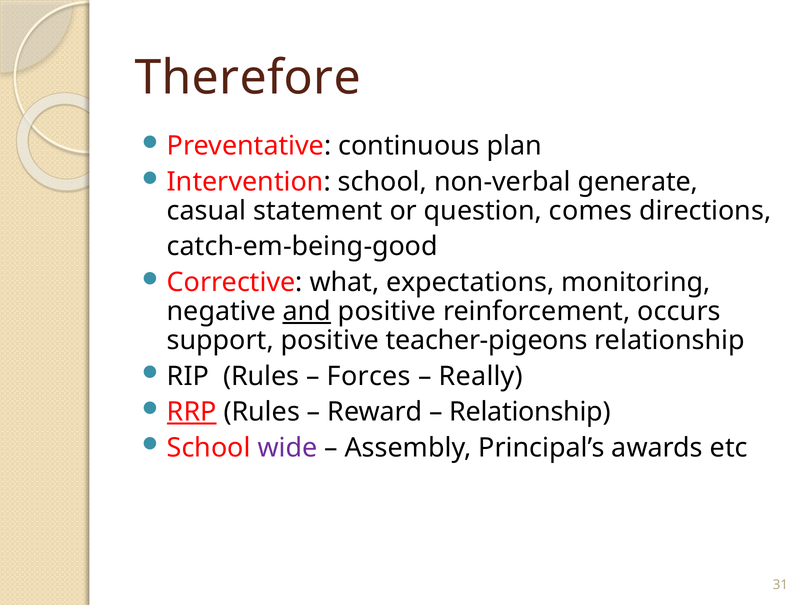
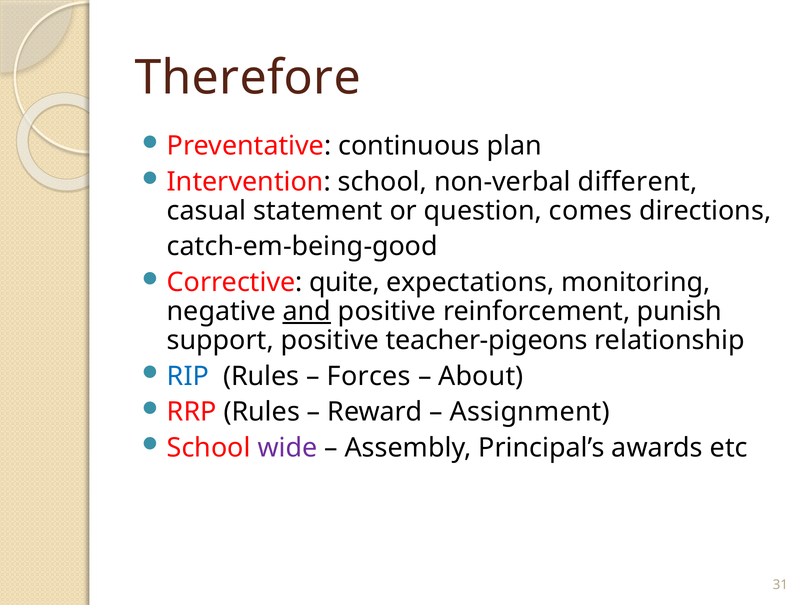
generate: generate -> different
what: what -> quite
occurs: occurs -> punish
RIP colour: black -> blue
Really: Really -> About
RRP underline: present -> none
Relationship at (530, 412): Relationship -> Assignment
